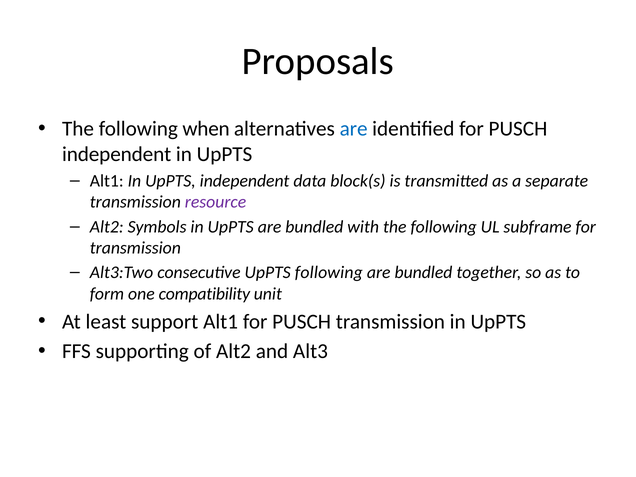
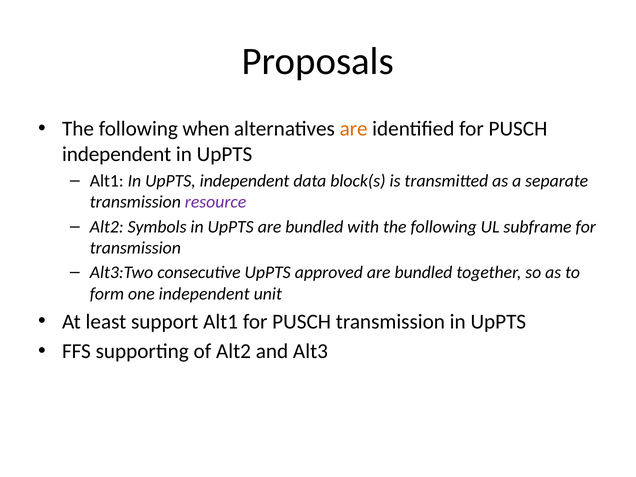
are at (354, 129) colour: blue -> orange
UpPTS following: following -> approved
one compatibility: compatibility -> independent
